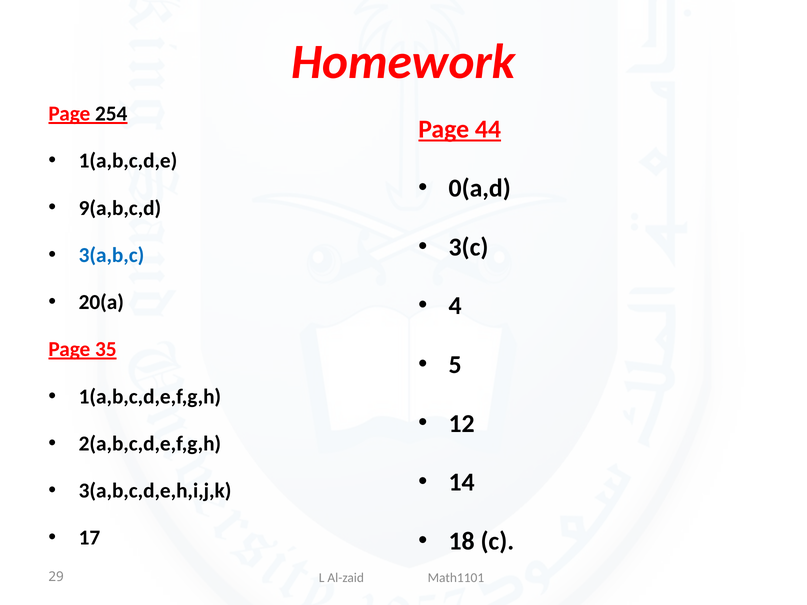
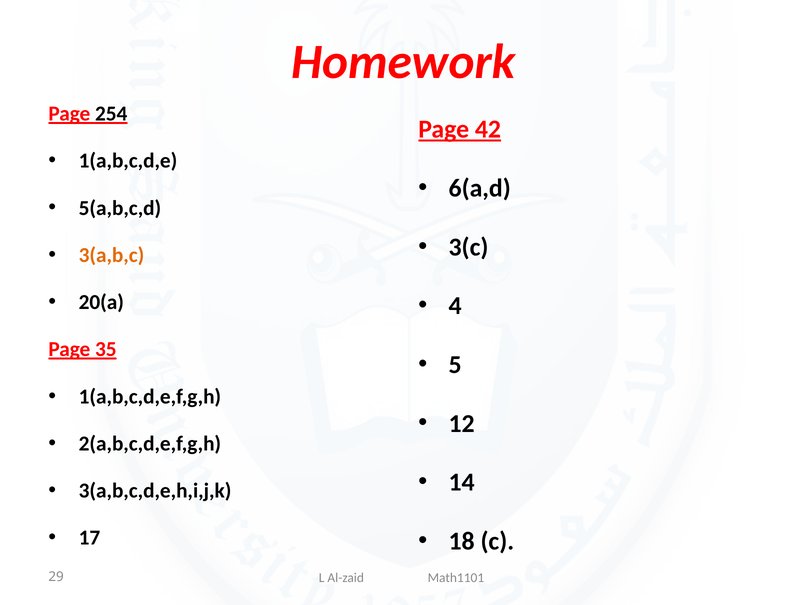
44: 44 -> 42
0(a,d: 0(a,d -> 6(a,d
9(a,b,c,d: 9(a,b,c,d -> 5(a,b,c,d
3(a,b,c colour: blue -> orange
